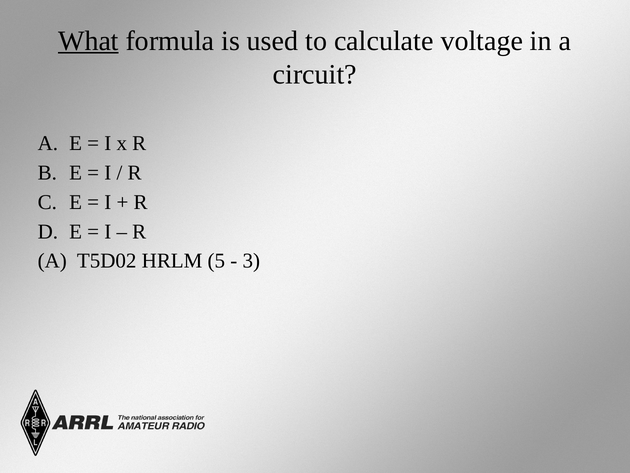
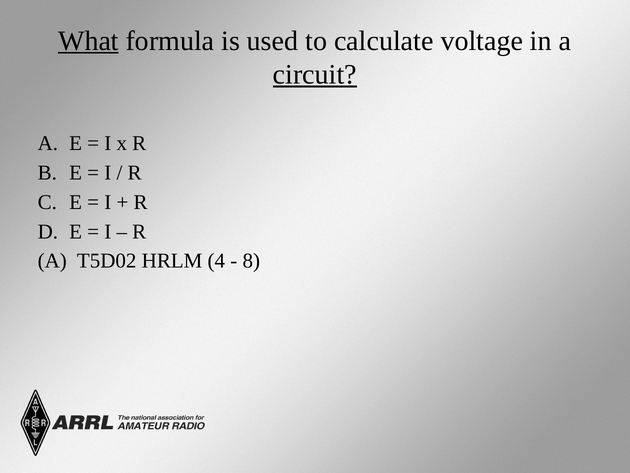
circuit underline: none -> present
5: 5 -> 4
3: 3 -> 8
